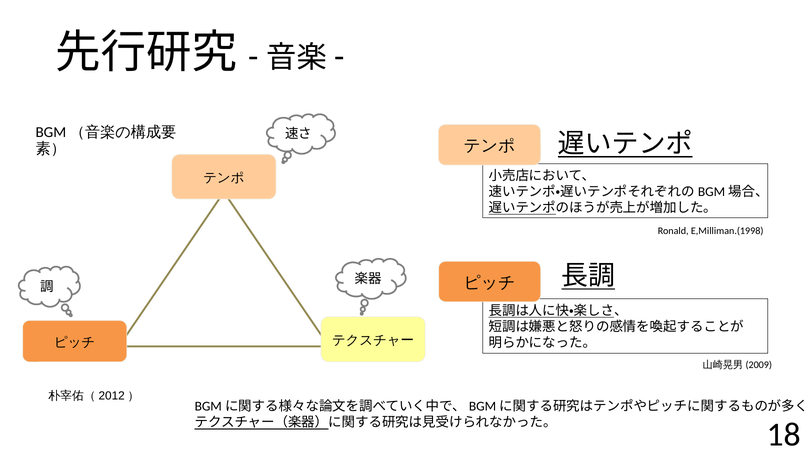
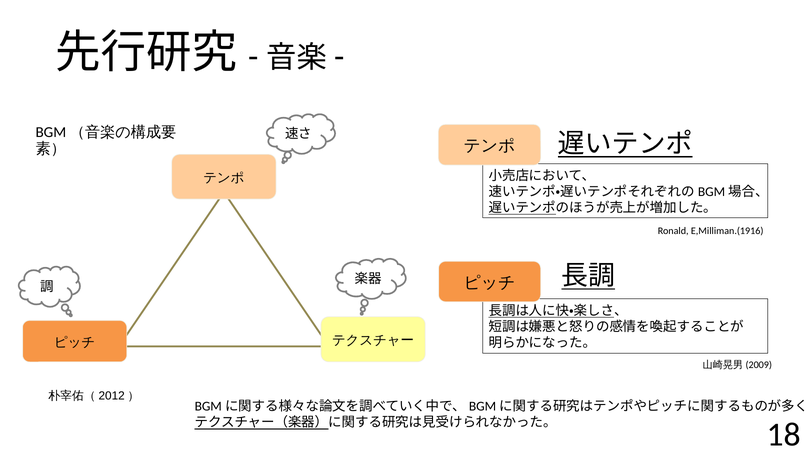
E,Milliman.(1998: E,Milliman.(1998 -> E,Milliman.(1916
